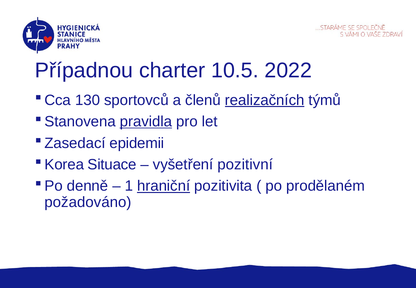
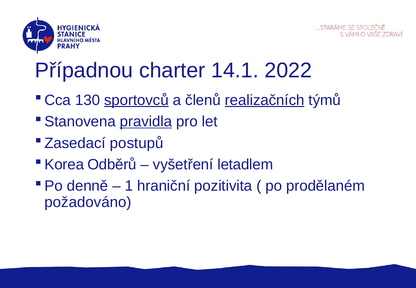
10.5: 10.5 -> 14.1
sportovců underline: none -> present
epidemii: epidemii -> postupů
Situace: Situace -> Odběrů
pozitivní: pozitivní -> letadlem
hraniční underline: present -> none
